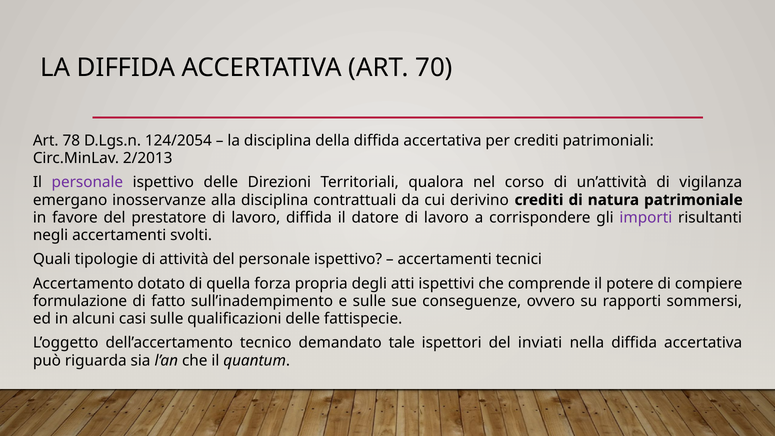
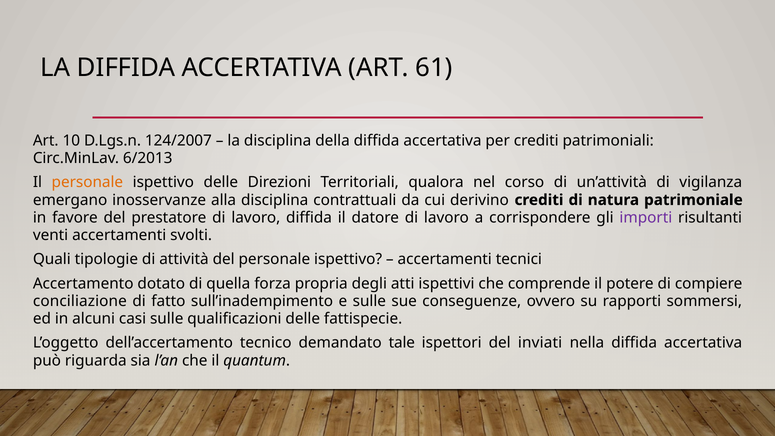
70: 70 -> 61
78: 78 -> 10
124/2054: 124/2054 -> 124/2007
2/2013: 2/2013 -> 6/2013
personale at (87, 182) colour: purple -> orange
negli: negli -> venti
formulazione: formulazione -> conciliazione
